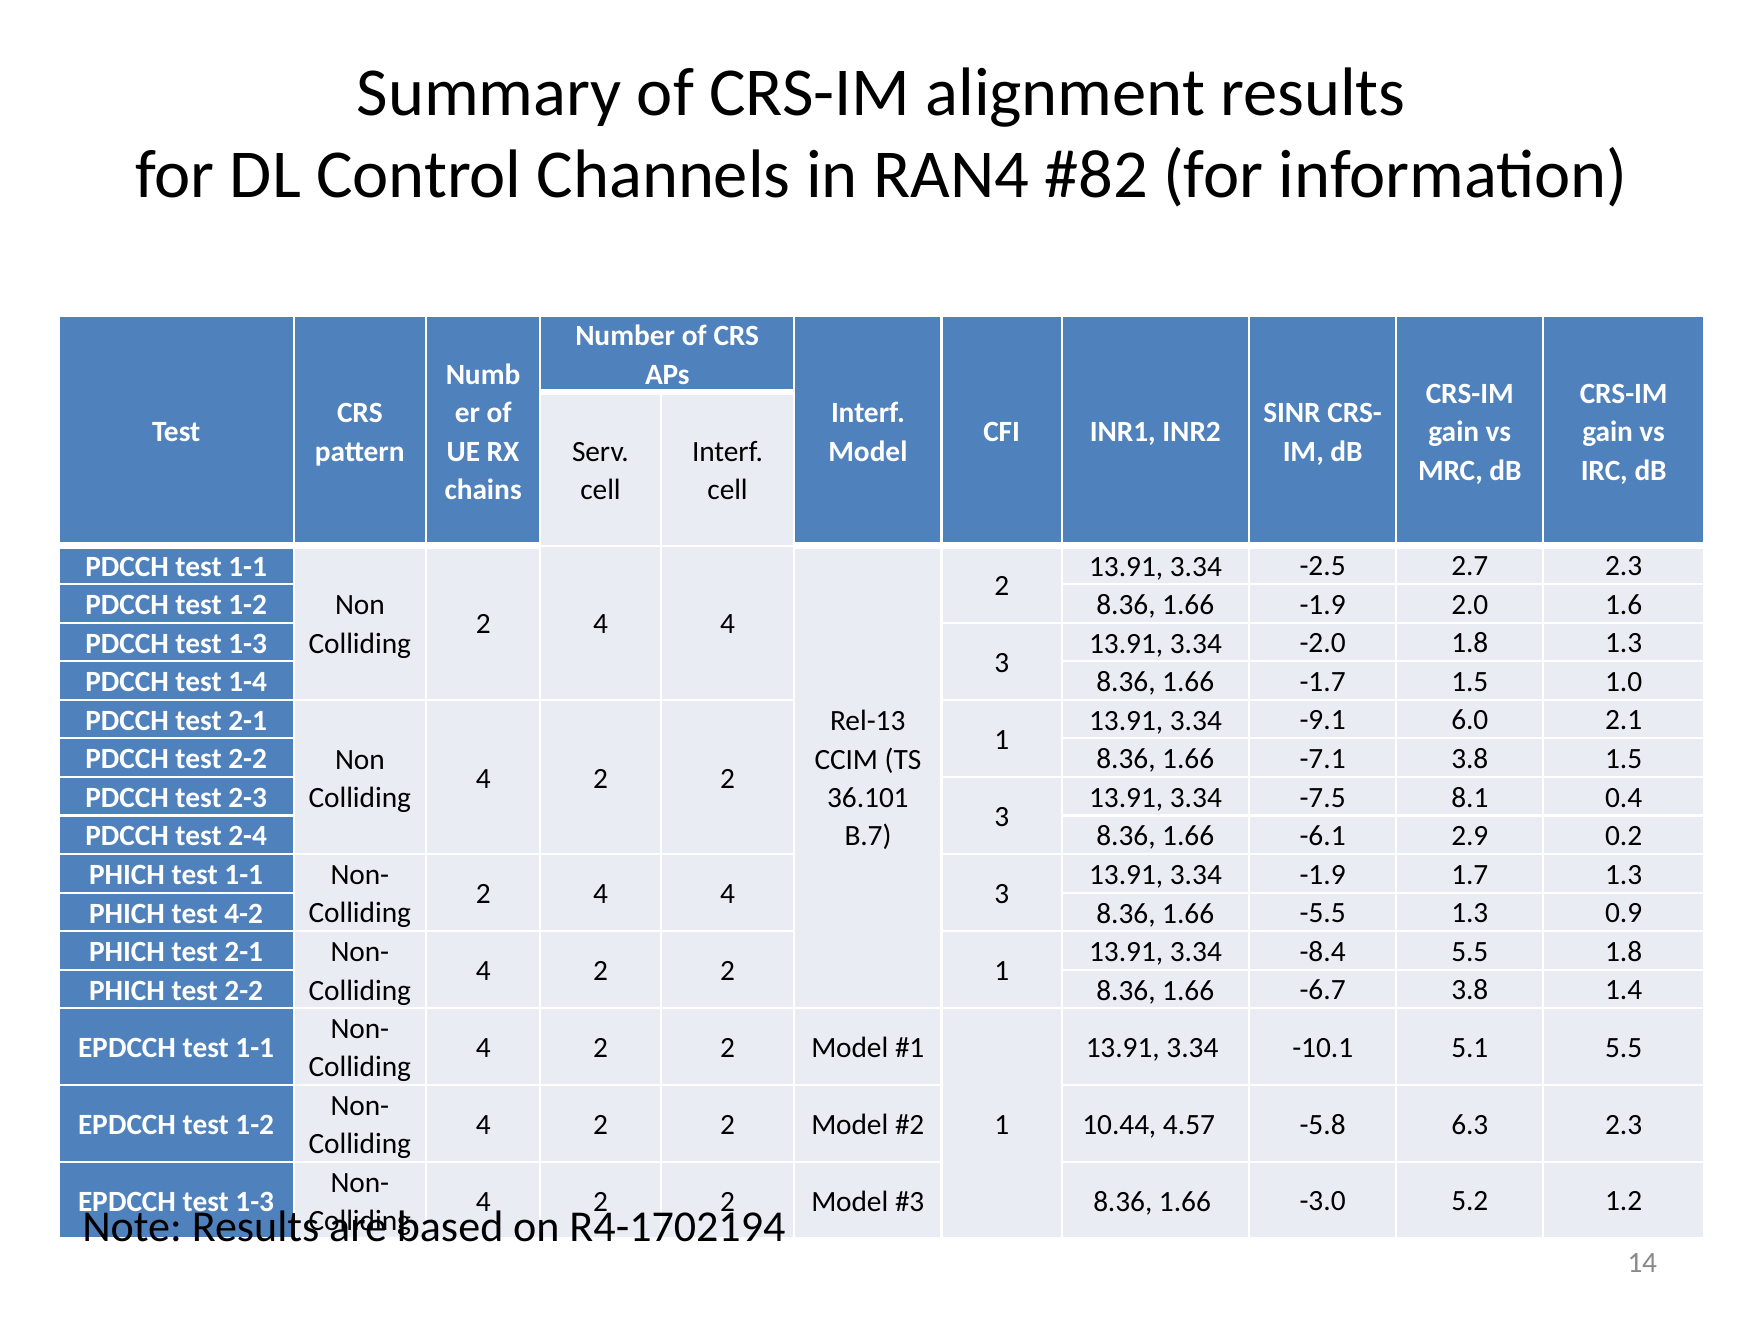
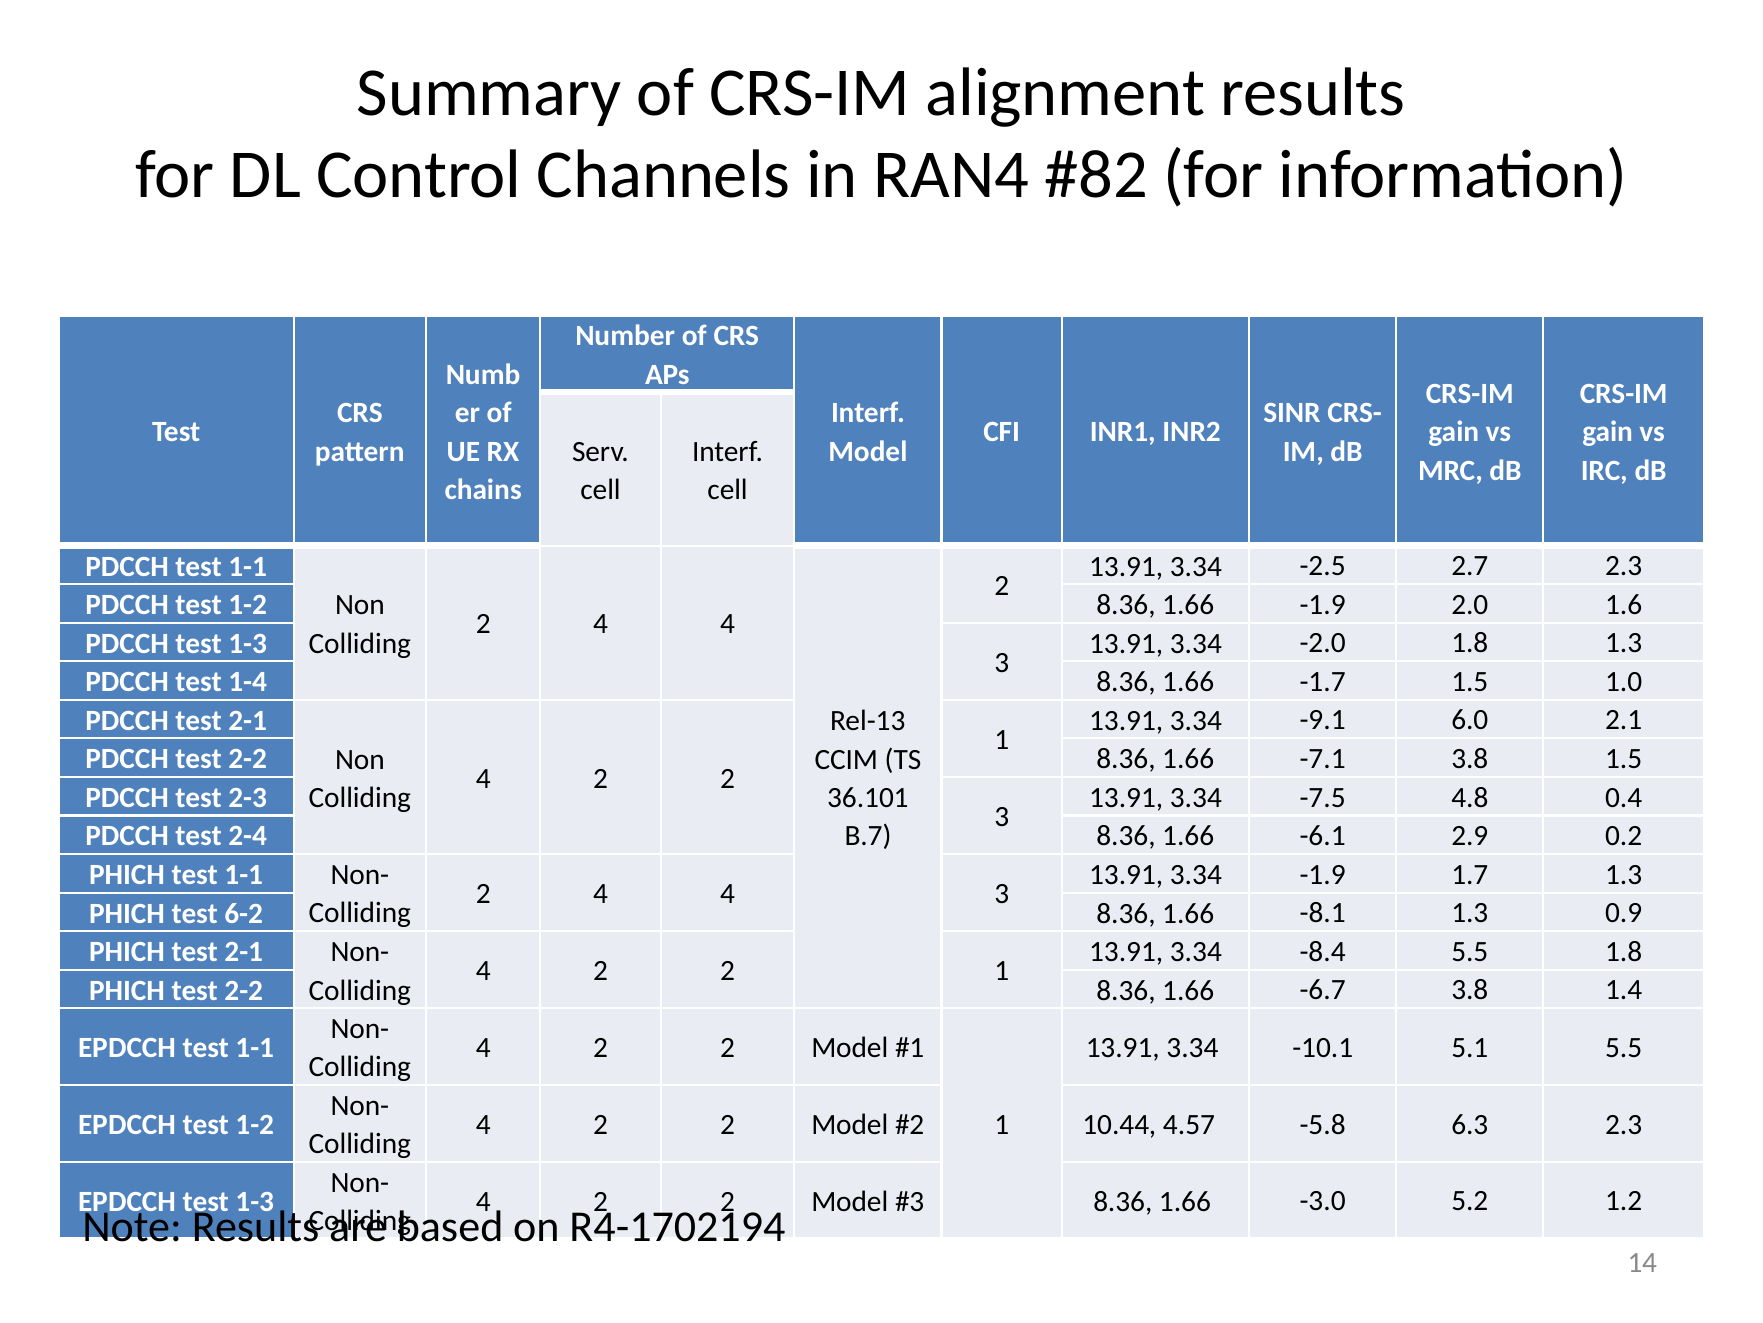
8.1: 8.1 -> 4.8
4-2: 4-2 -> 6-2
-5.5: -5.5 -> -8.1
